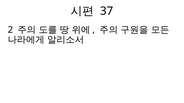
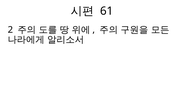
37: 37 -> 61
